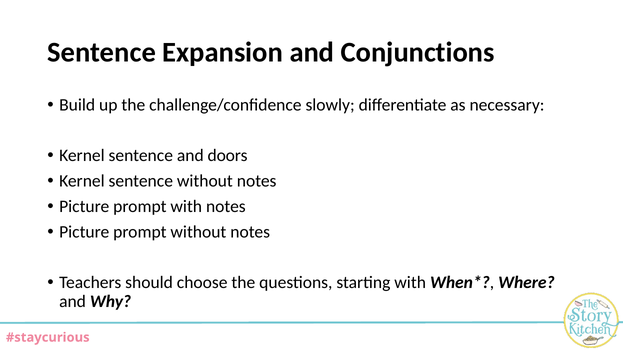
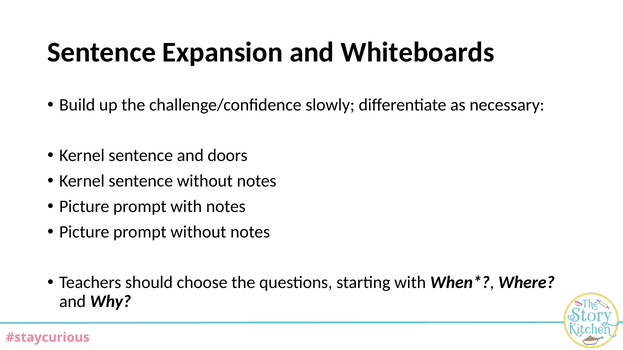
Conjunctions: Conjunctions -> Whiteboards
